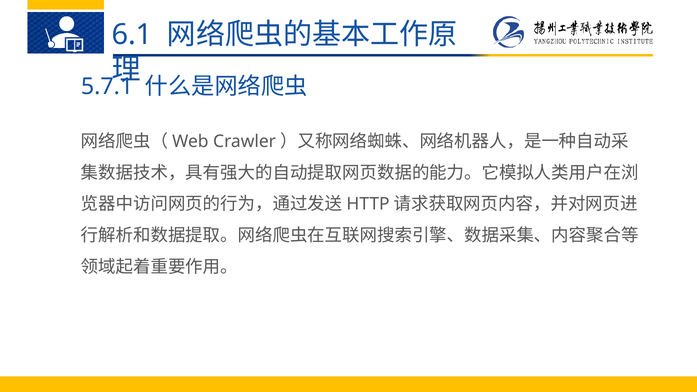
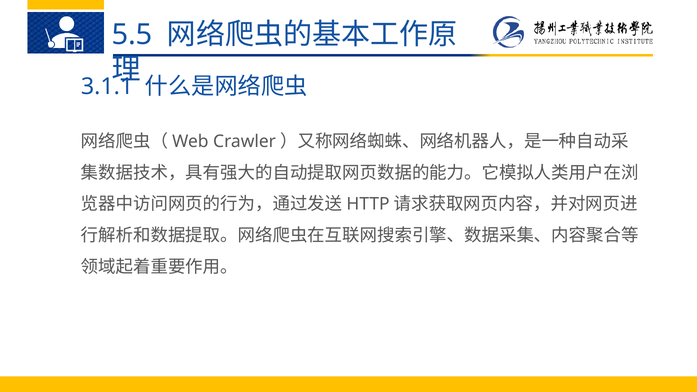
6.1: 6.1 -> 5.5
5.7.1: 5.7.1 -> 3.1.1
